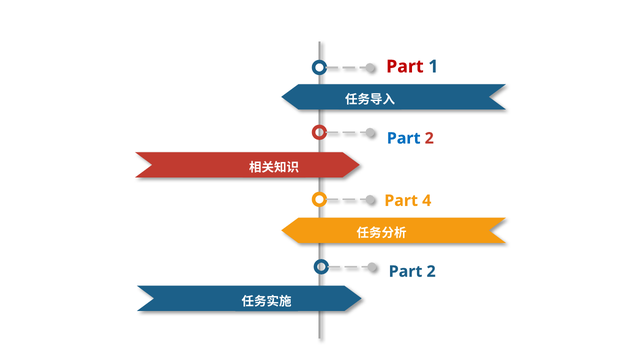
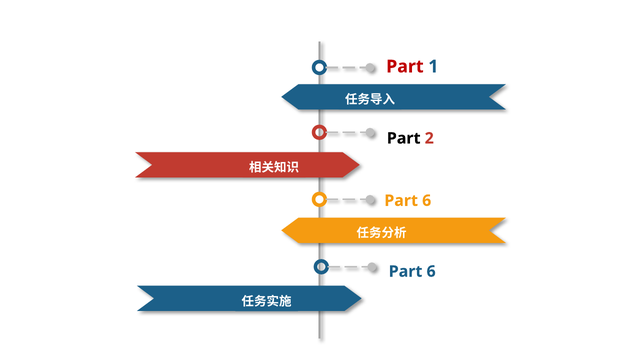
Part at (404, 139) colour: blue -> black
4 at (427, 201): 4 -> 6
2 at (431, 272): 2 -> 6
